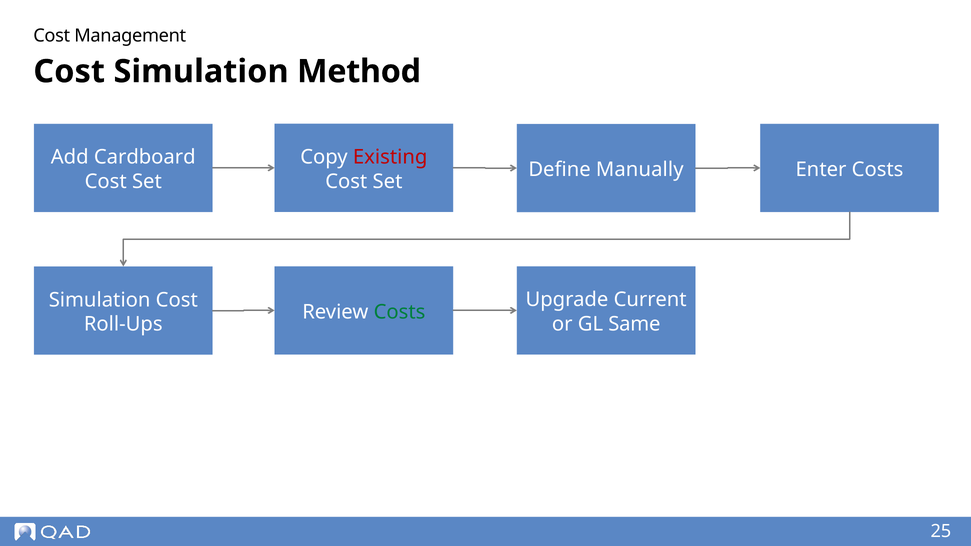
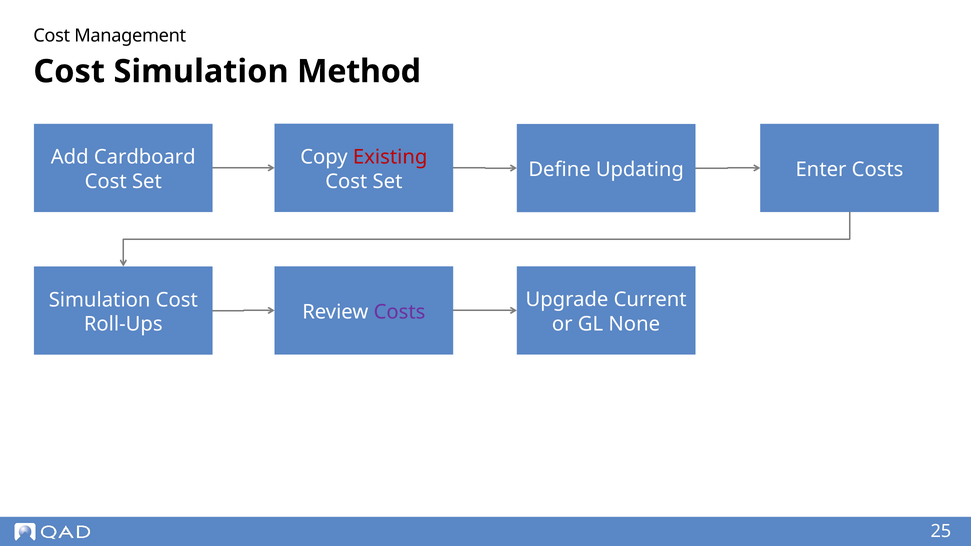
Manually: Manually -> Updating
Costs at (400, 312) colour: green -> purple
Same: Same -> None
